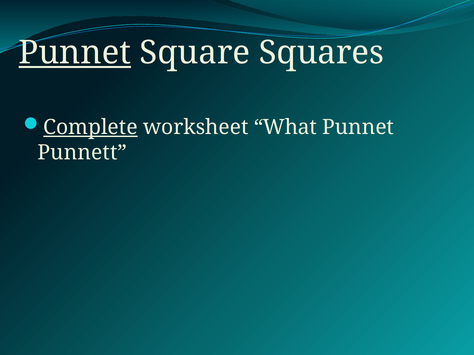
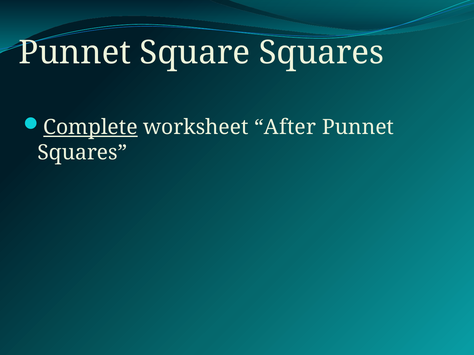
Punnet at (75, 53) underline: present -> none
What: What -> After
Punnett at (82, 153): Punnett -> Squares
